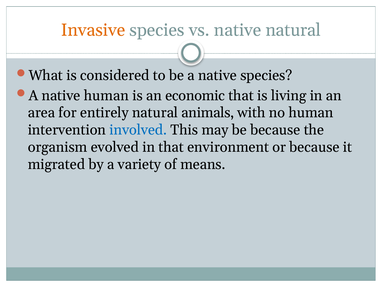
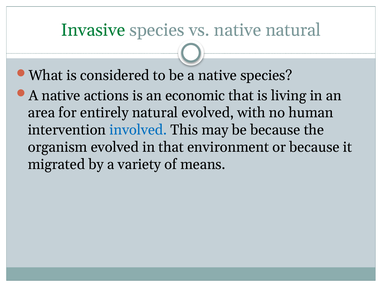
Invasive colour: orange -> green
native human: human -> actions
natural animals: animals -> evolved
